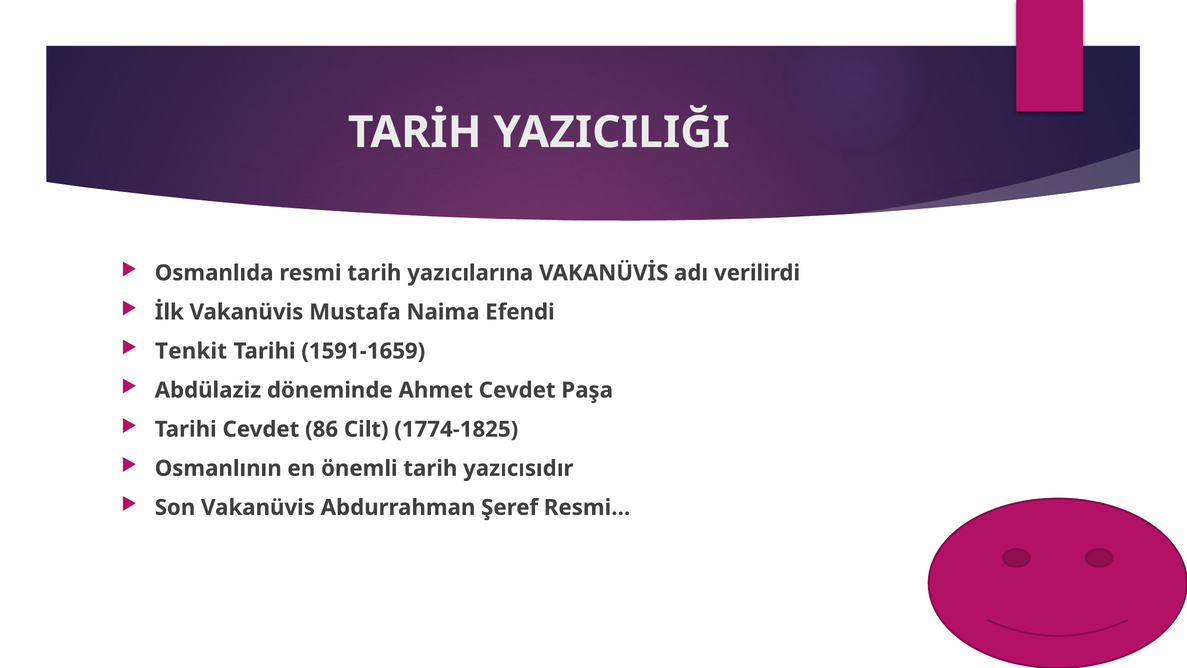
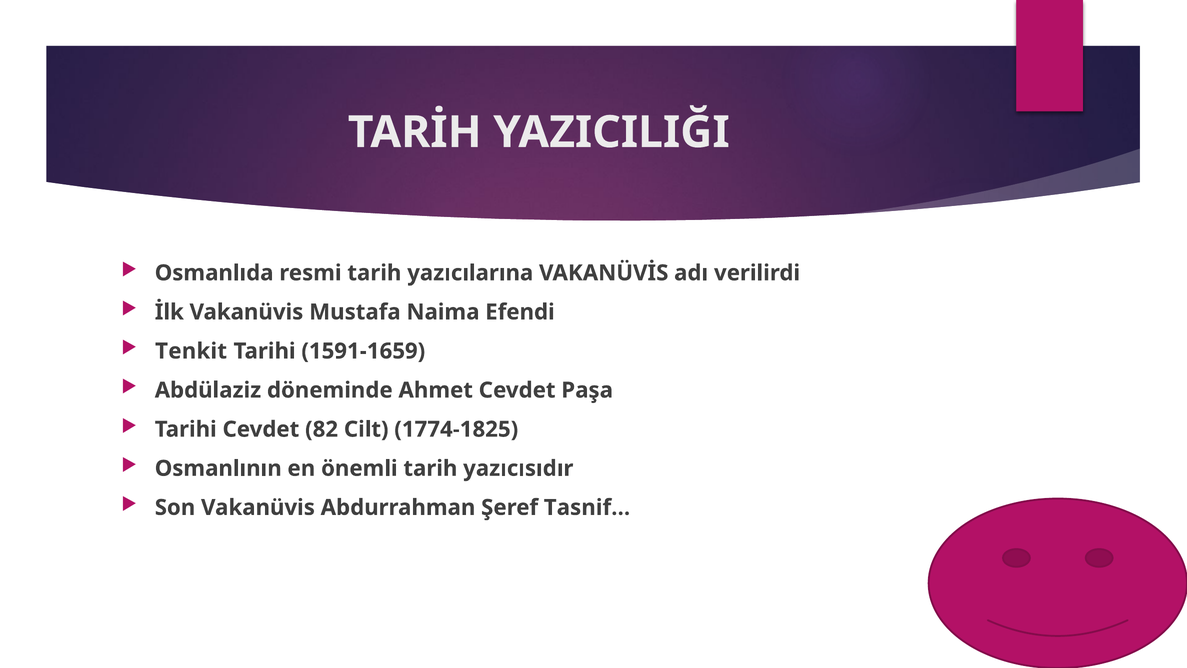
86: 86 -> 82
Resmi…: Resmi… -> Tasnif…
